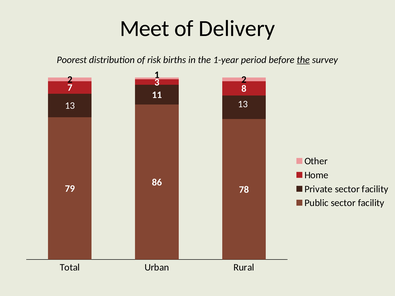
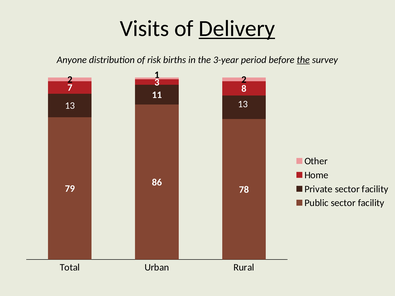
Meet: Meet -> Visits
Delivery underline: none -> present
Poorest: Poorest -> Anyone
1-year: 1-year -> 3-year
